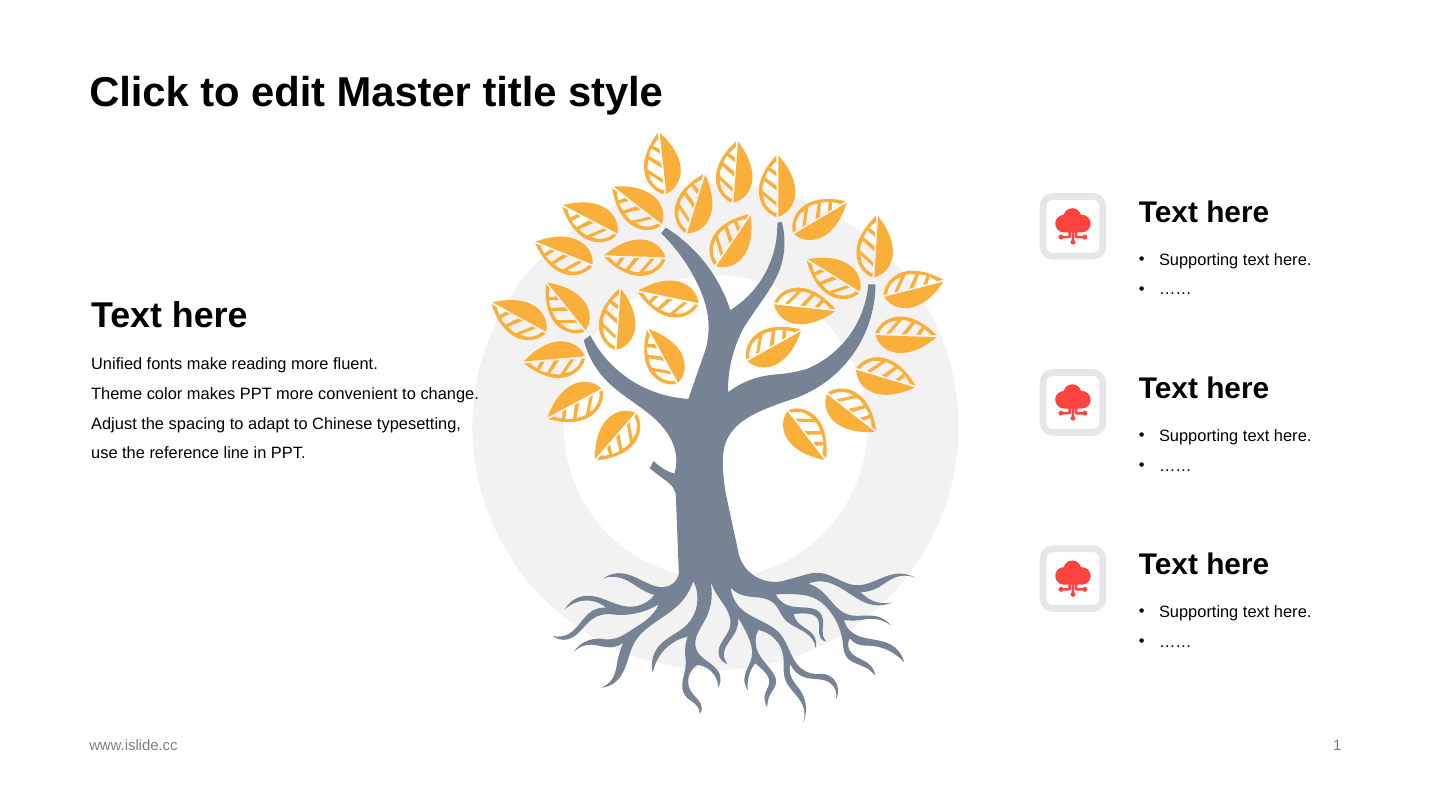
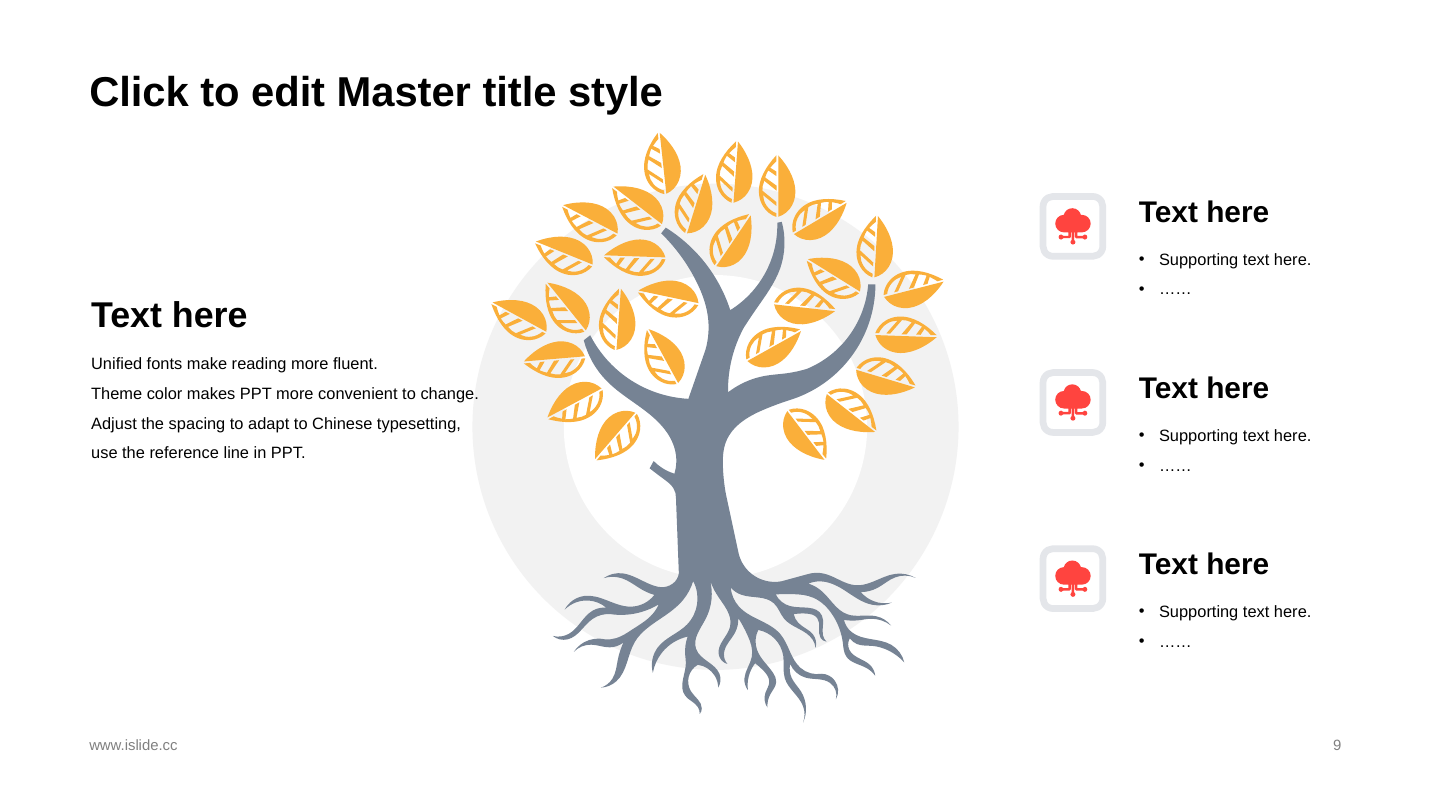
1: 1 -> 9
